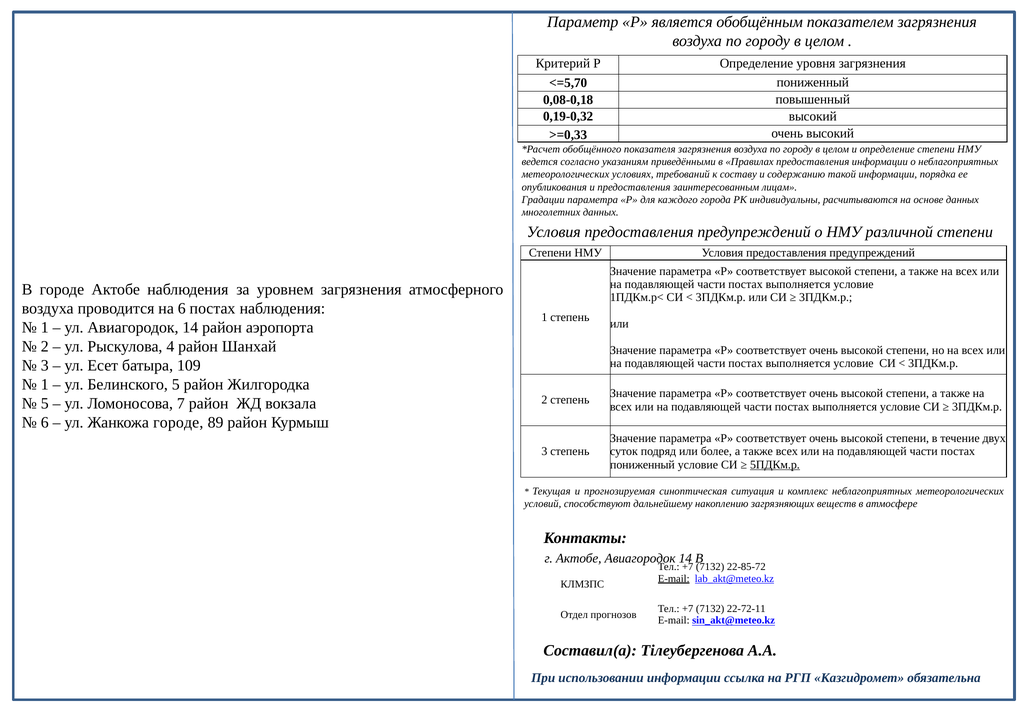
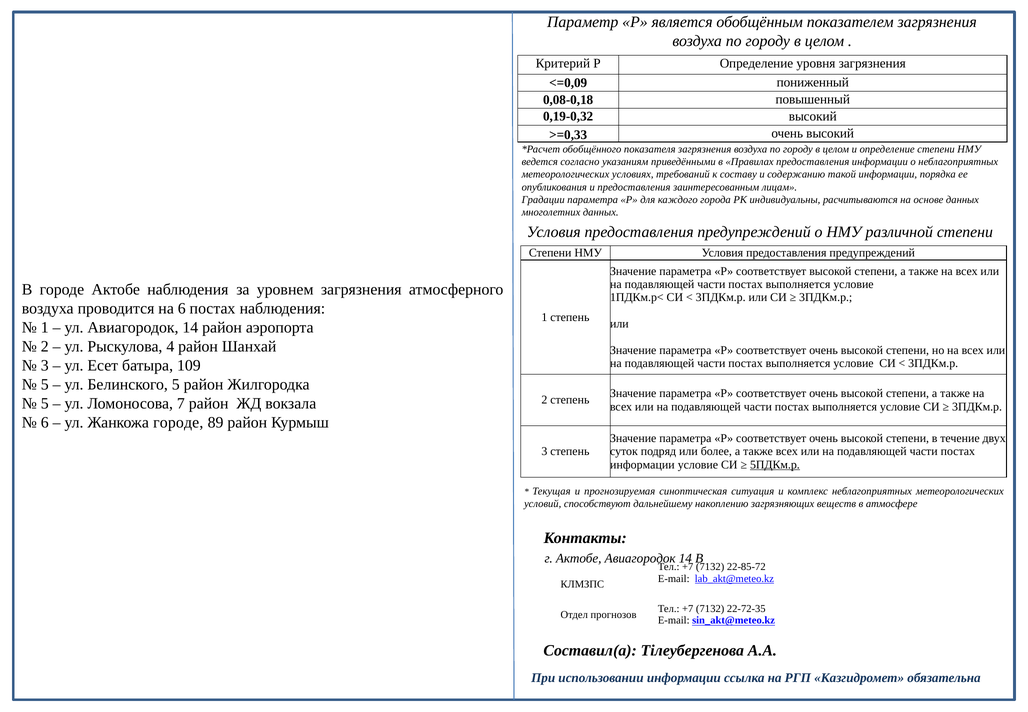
<=5,70: <=5,70 -> <=0,09
1 at (45, 384): 1 -> 5
пониженный at (642, 464): пониженный -> информации
E-mail at (674, 578) underline: present -> none
22-72-11: 22-72-11 -> 22-72-35
